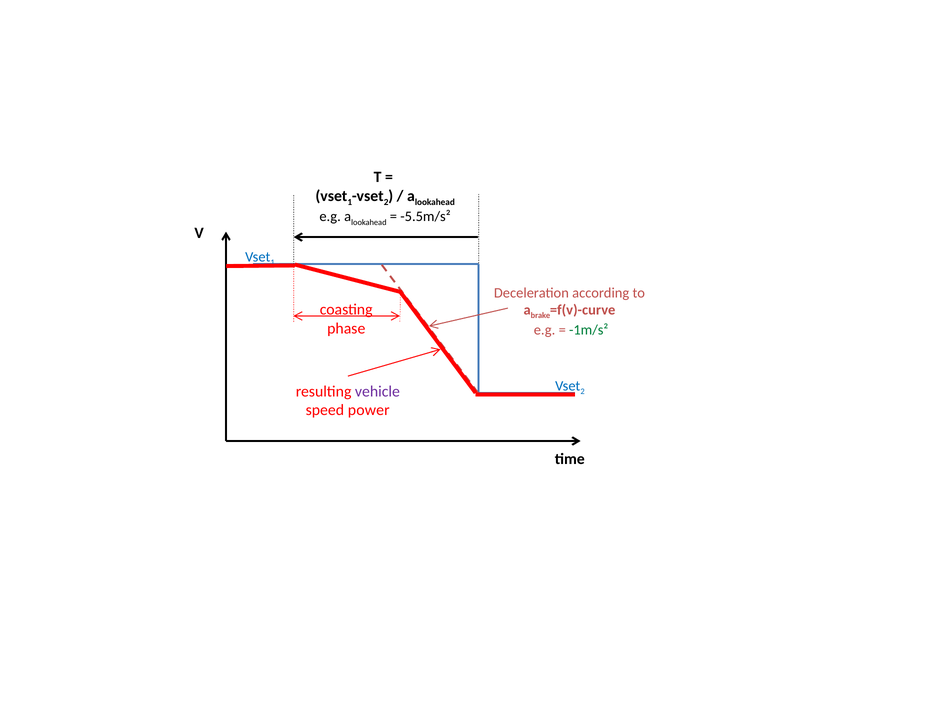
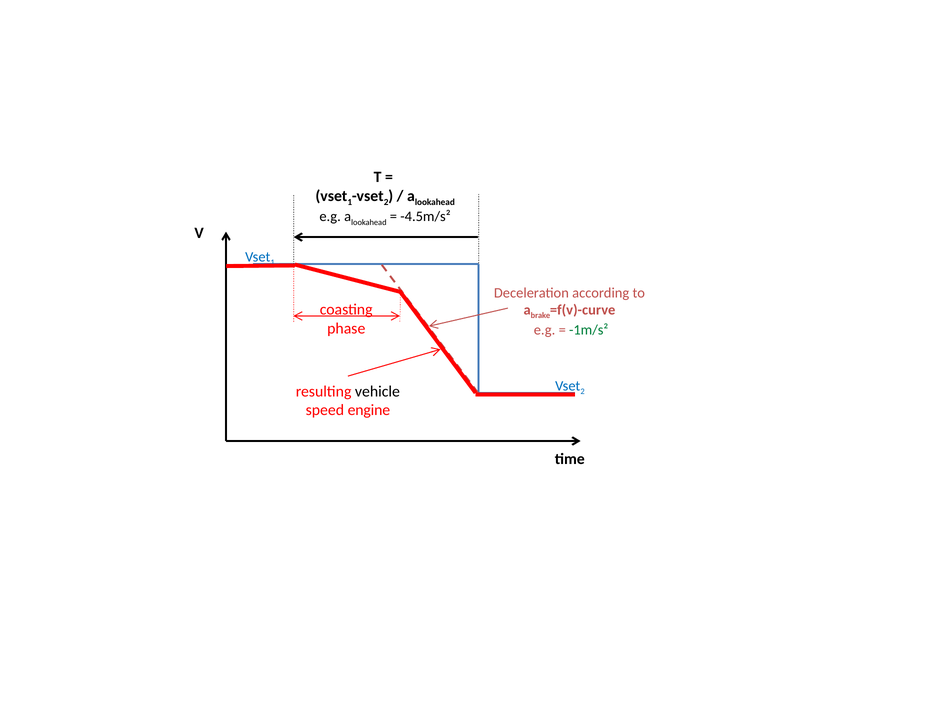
-5.5m/s²: -5.5m/s² -> -4.5m/s²
vehicle colour: purple -> black
power: power -> engine
